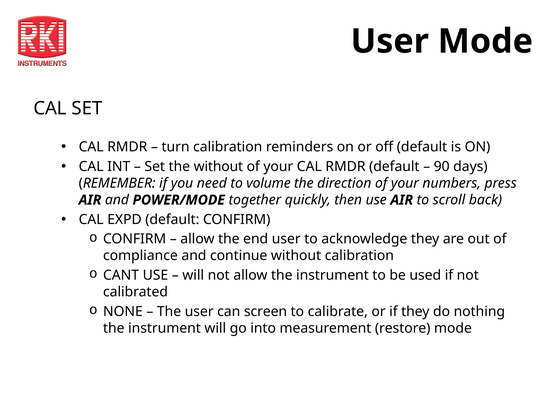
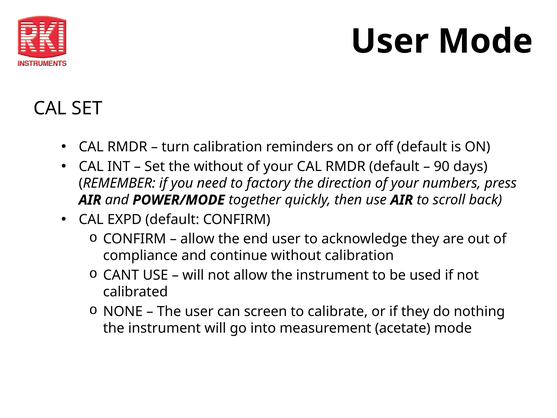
volume: volume -> factory
restore: restore -> acetate
